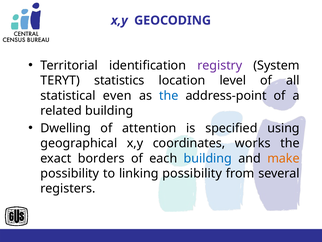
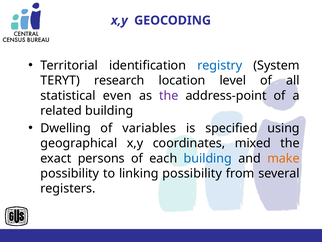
registry colour: purple -> blue
statistics: statistics -> research
the at (169, 95) colour: blue -> purple
attention: attention -> variables
works: works -> mixed
borders: borders -> persons
